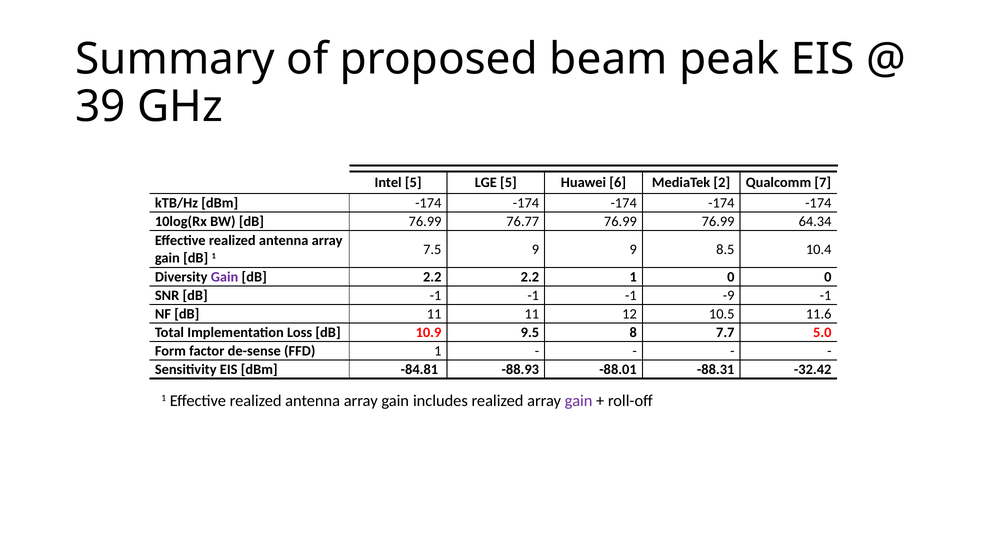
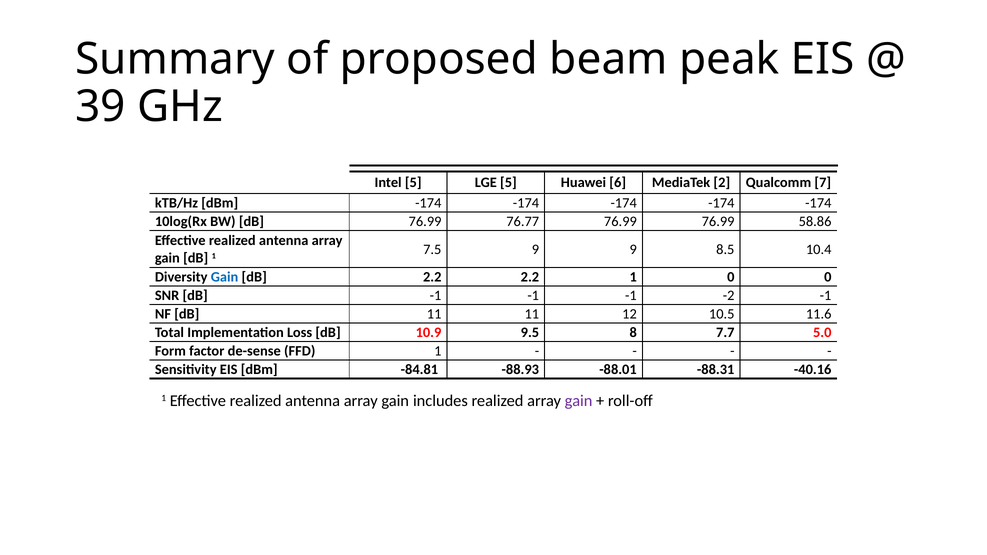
64.34: 64.34 -> 58.86
Gain at (225, 277) colour: purple -> blue
-9: -9 -> -2
-32.42: -32.42 -> -40.16
